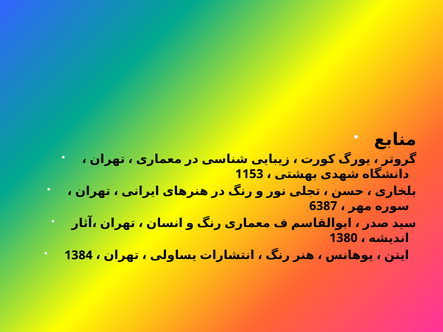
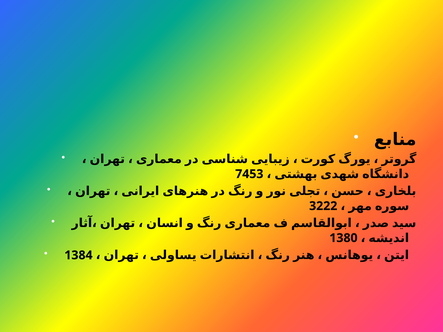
1153: 1153 -> 7453
6387: 6387 -> 3222
